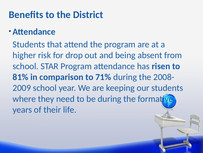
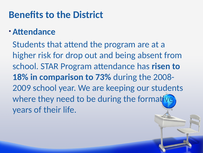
81%: 81% -> 18%
71%: 71% -> 73%
